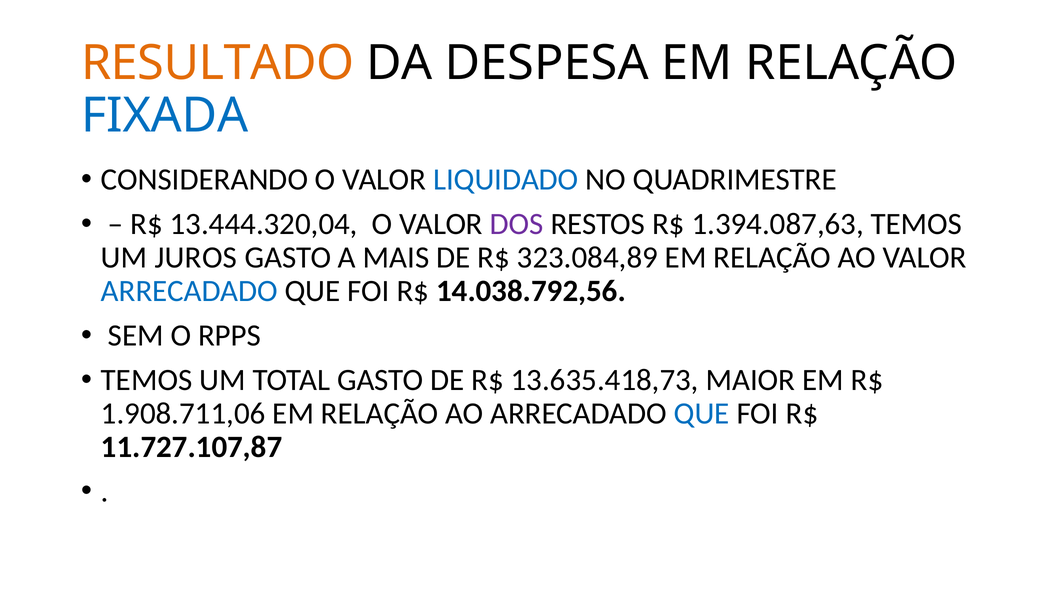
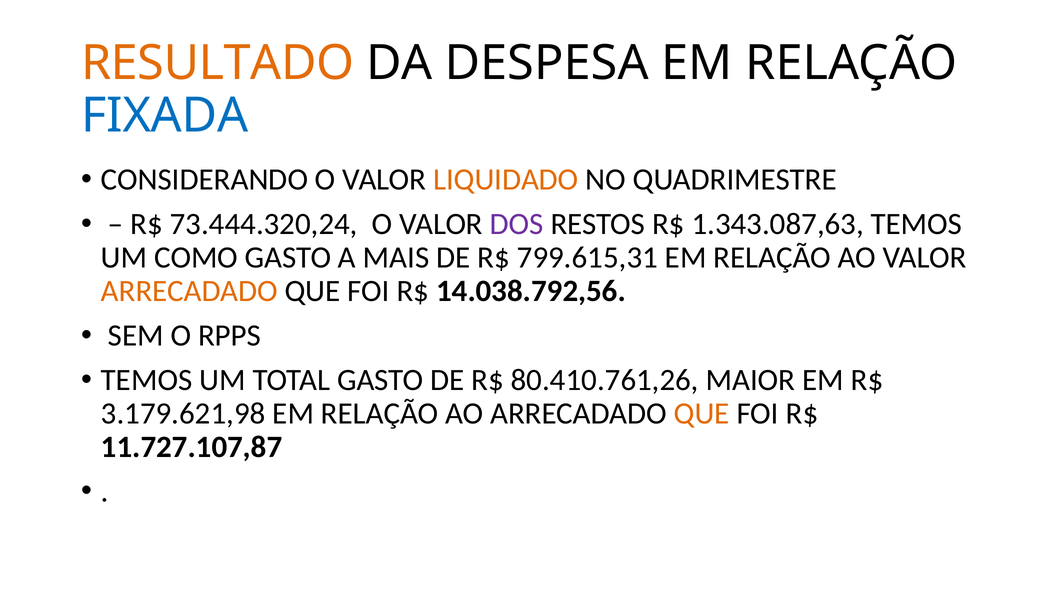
LIQUIDADO colour: blue -> orange
13.444.320,04: 13.444.320,04 -> 73.444.320,24
1.394.087,63: 1.394.087,63 -> 1.343.087,63
JUROS: JUROS -> COMO
323.084,89: 323.084,89 -> 799.615,31
ARRECADADO at (189, 291) colour: blue -> orange
13.635.418,73: 13.635.418,73 -> 80.410.761,26
1.908.711,06: 1.908.711,06 -> 3.179.621,98
QUE at (702, 413) colour: blue -> orange
